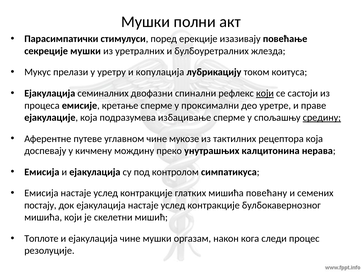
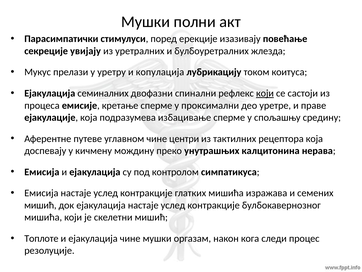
секреције мушки: мушки -> увијају
средину underline: present -> none
мукозе: мукозе -> центри
повећану: повећану -> изражава
постају at (40, 205): постају -> мишић
